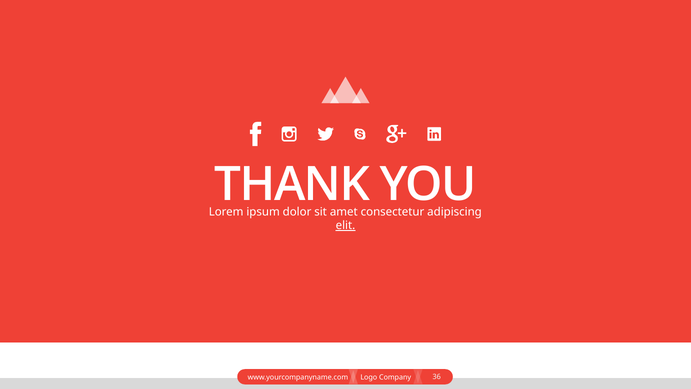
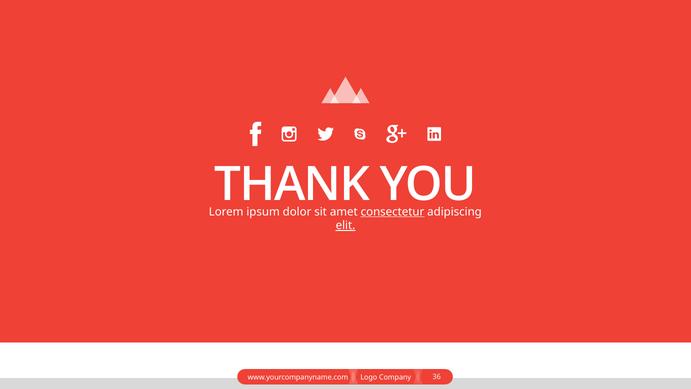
consectetur underline: none -> present
